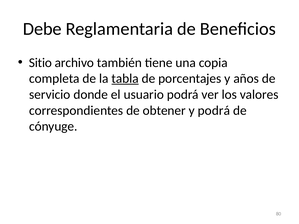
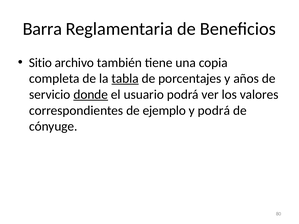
Debe: Debe -> Barra
donde underline: none -> present
obtener: obtener -> ejemplo
